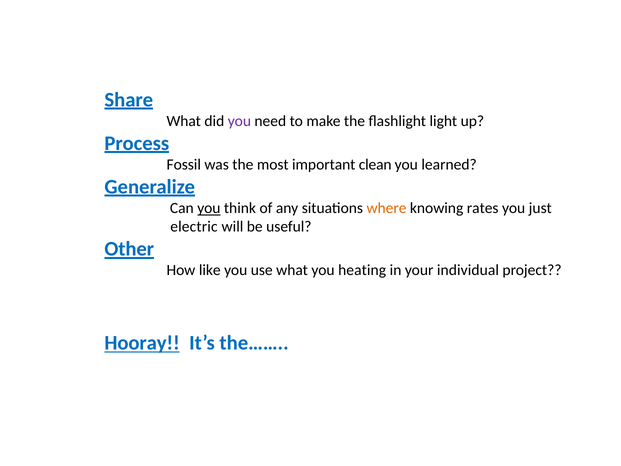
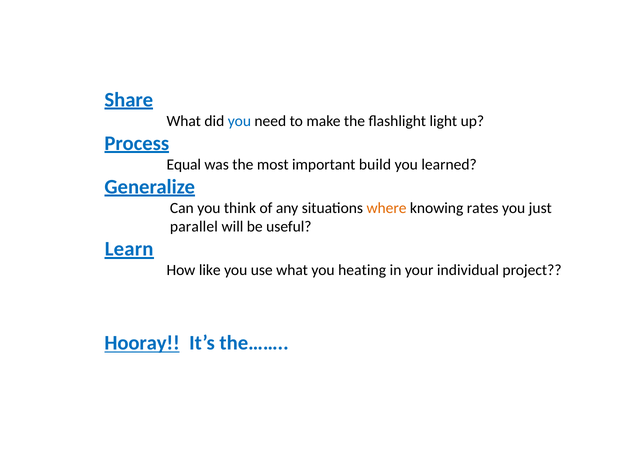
you at (239, 121) colour: purple -> blue
Fossil: Fossil -> Equal
clean: clean -> build
you at (209, 208) underline: present -> none
electric: electric -> parallel
Other: Other -> Learn
